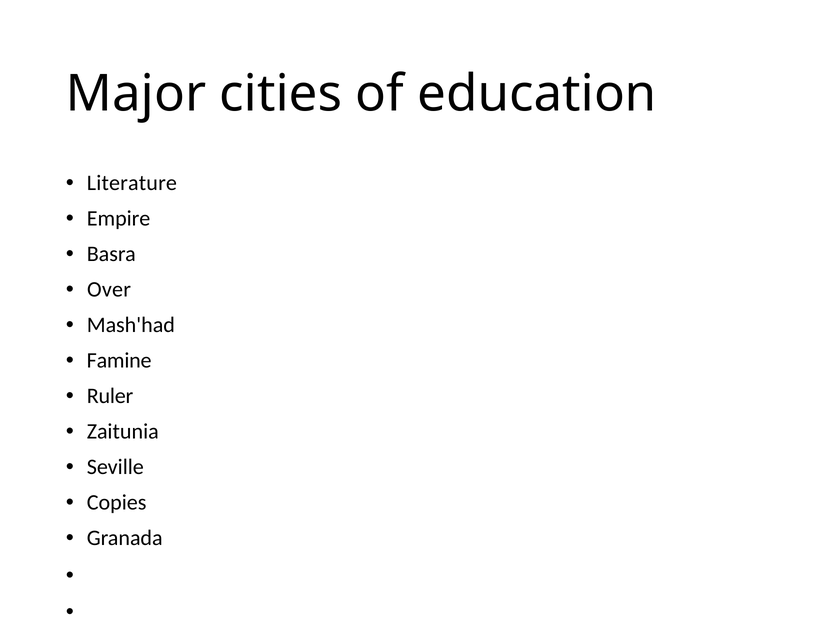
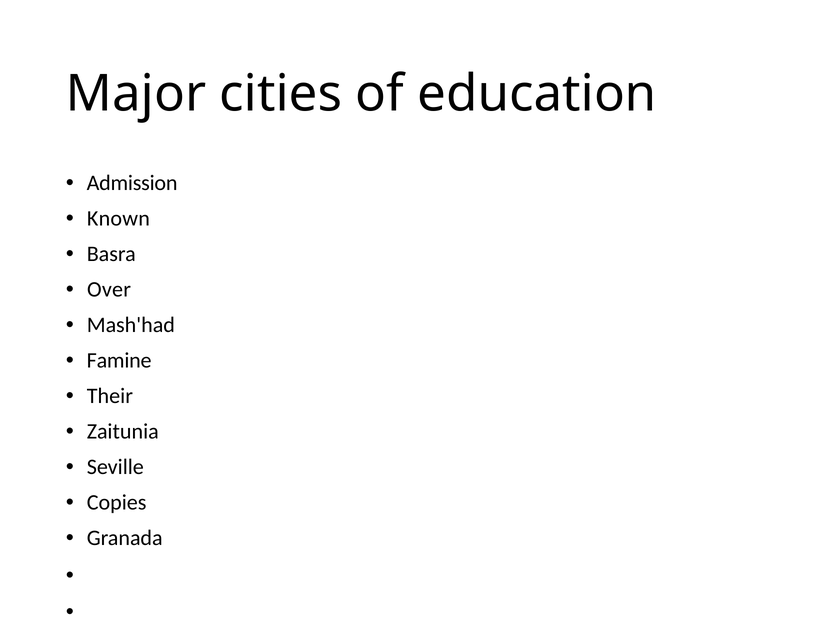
Literature: Literature -> Admission
Empire: Empire -> Known
Ruler: Ruler -> Their
